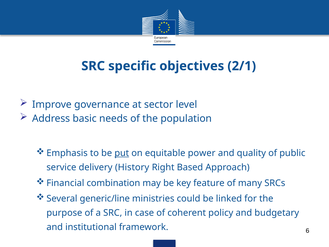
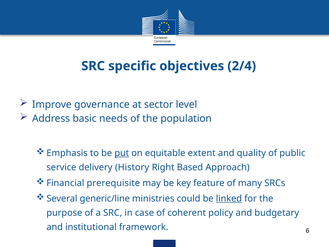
2/1: 2/1 -> 2/4
power: power -> extent
combination: combination -> prerequisite
linked underline: none -> present
